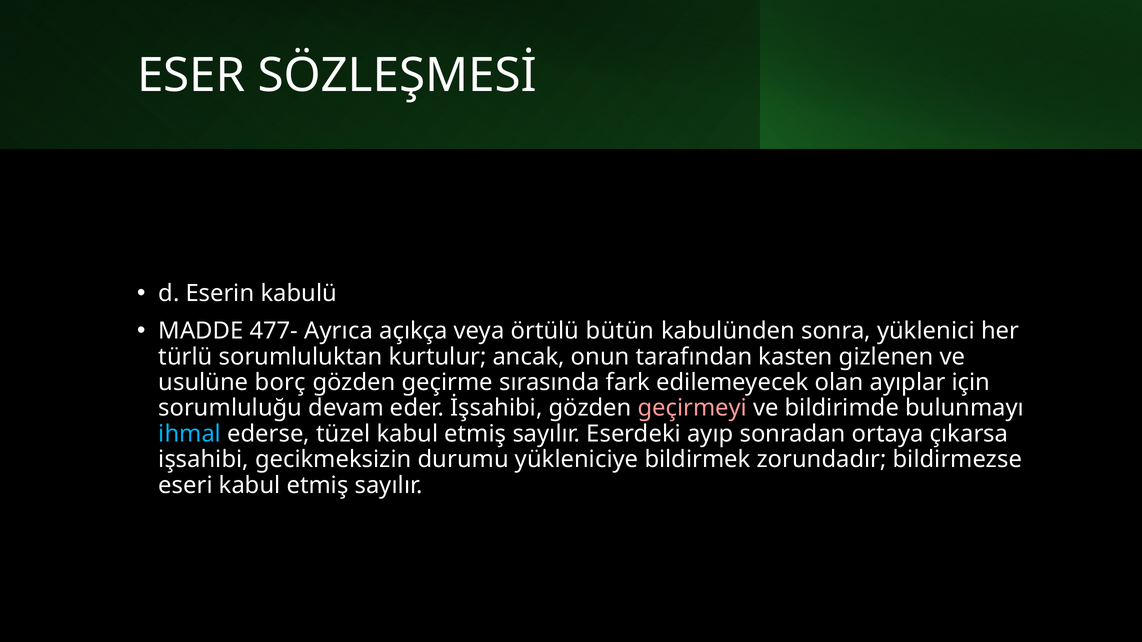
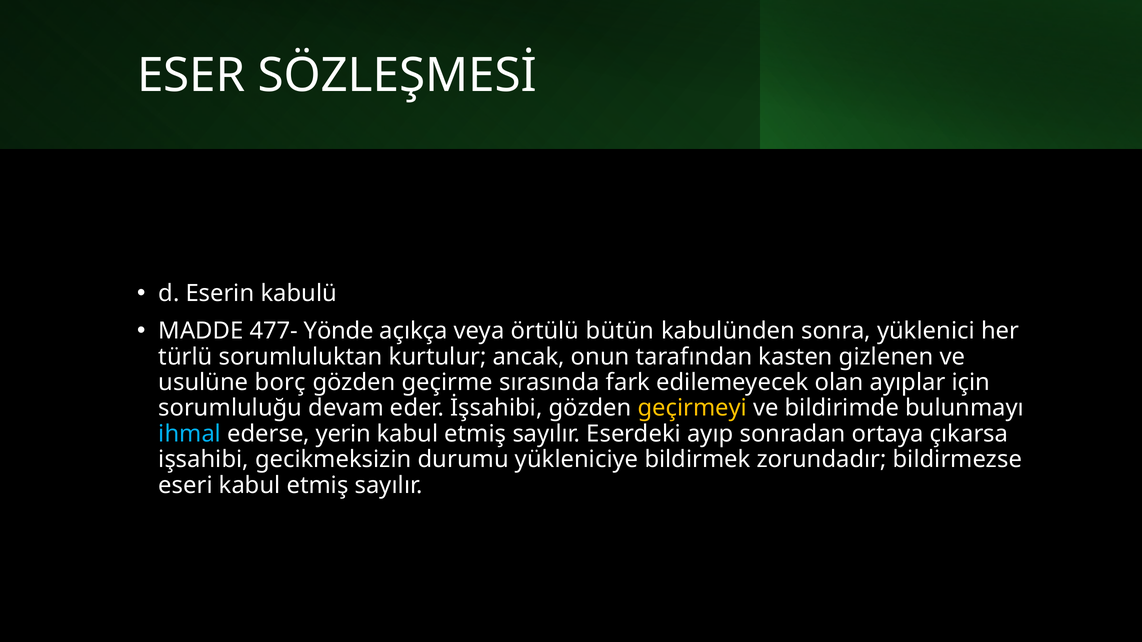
Ayrıca: Ayrıca -> Yönde
geçirmeyi colour: pink -> yellow
tüzel: tüzel -> yerin
